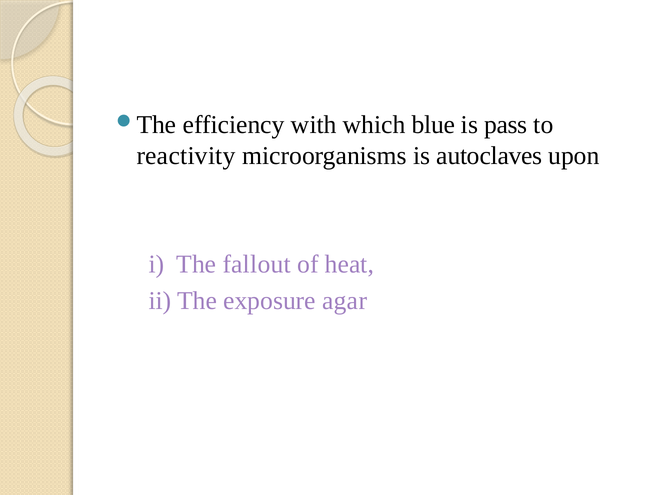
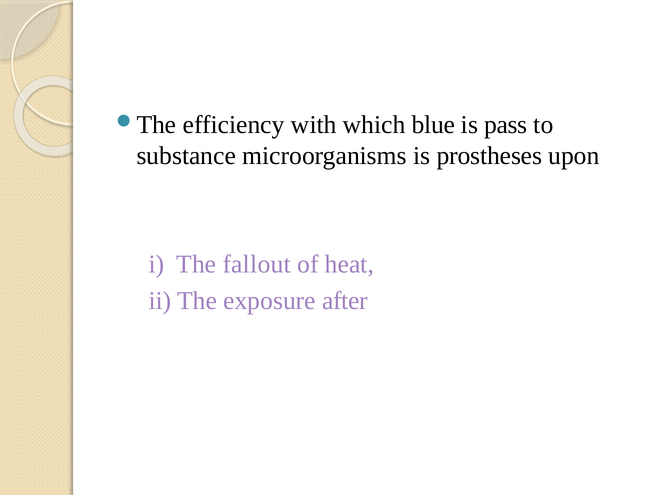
reactivity: reactivity -> substance
autoclaves: autoclaves -> prostheses
agar: agar -> after
